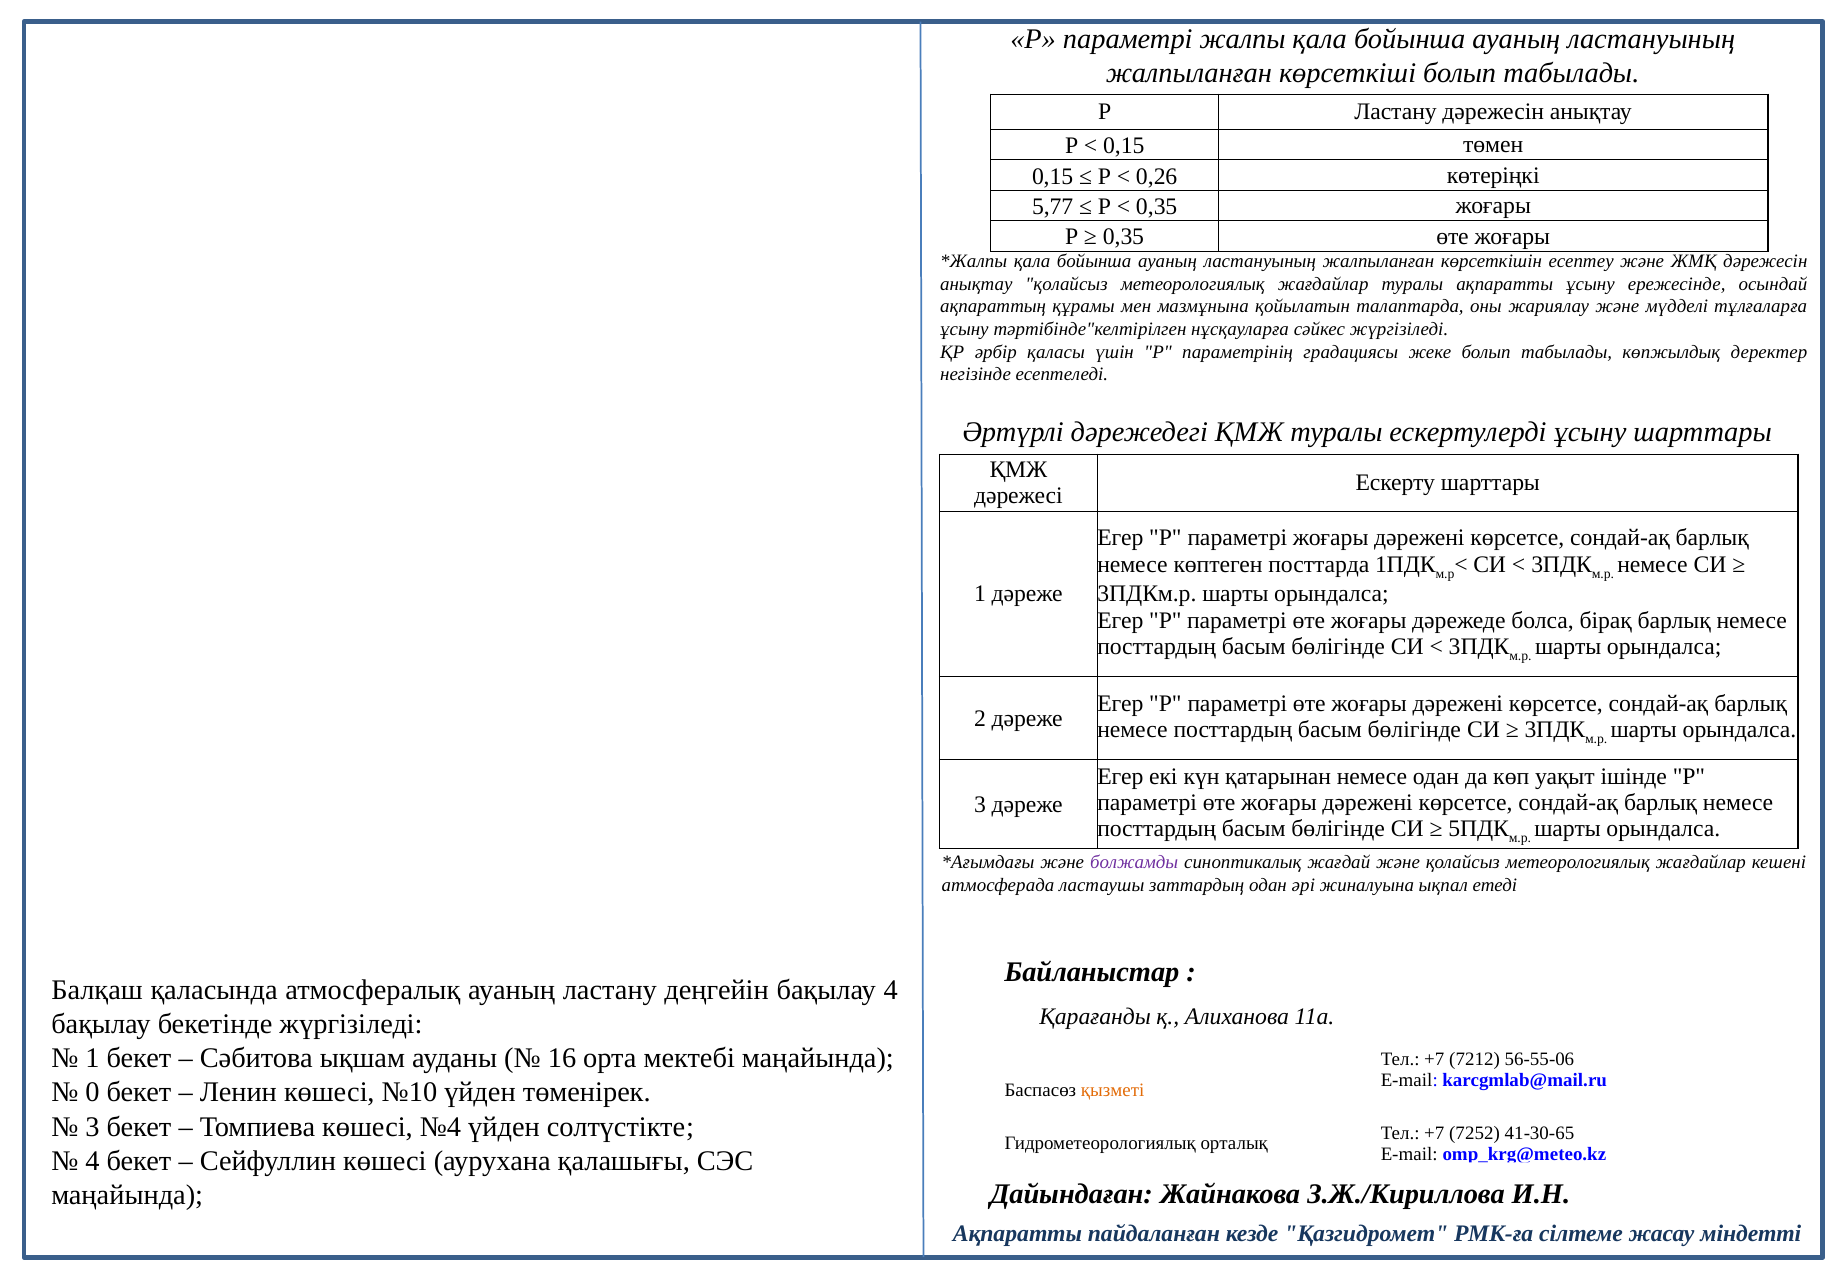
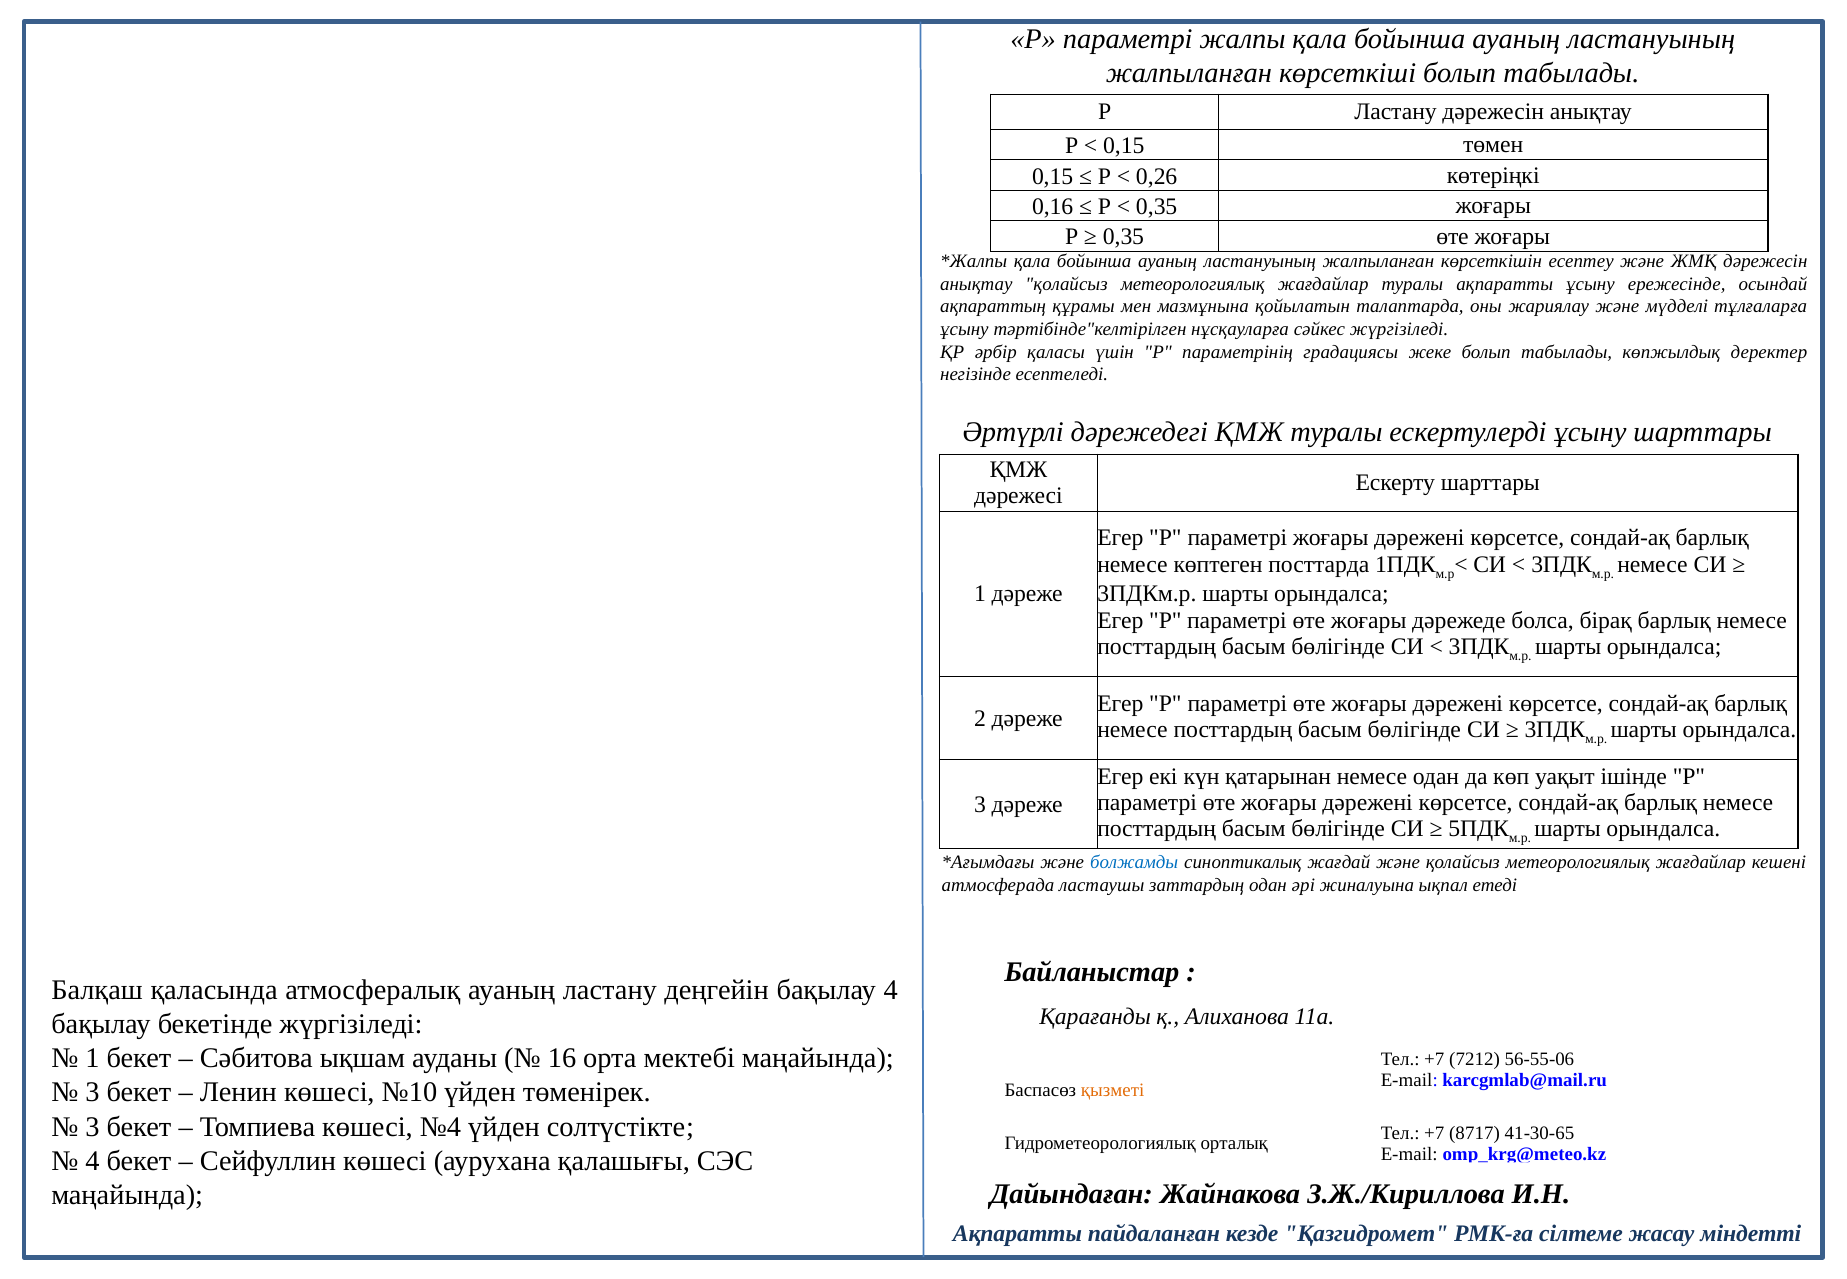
5,77: 5,77 -> 0,16
болжамды colour: purple -> blue
0 at (93, 1092): 0 -> 3
7252: 7252 -> 8717
